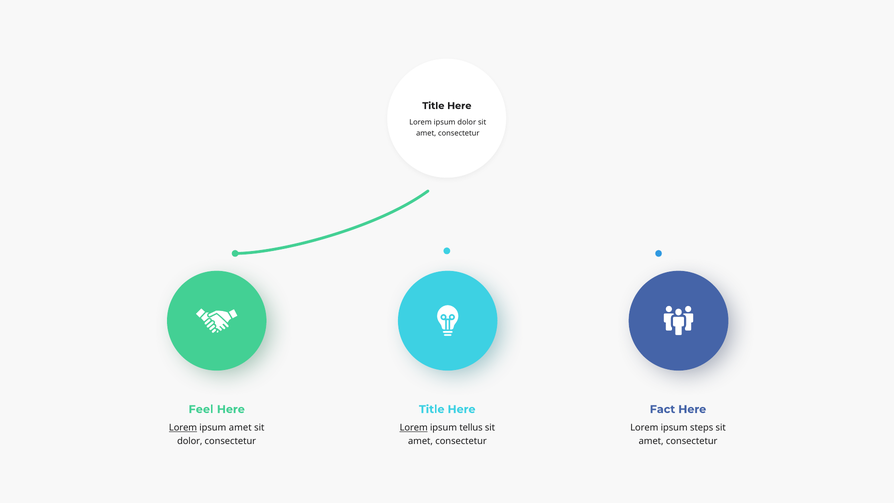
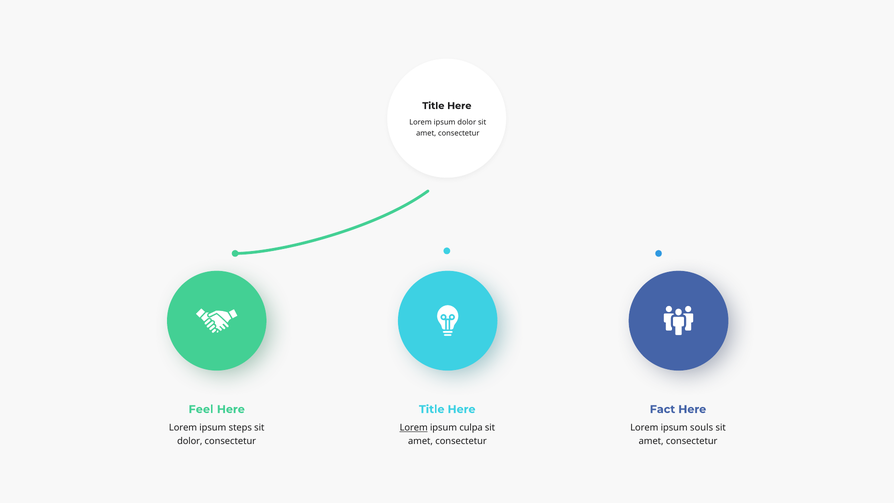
Lorem at (183, 428) underline: present -> none
ipsum amet: amet -> steps
tellus: tellus -> culpa
steps: steps -> souls
